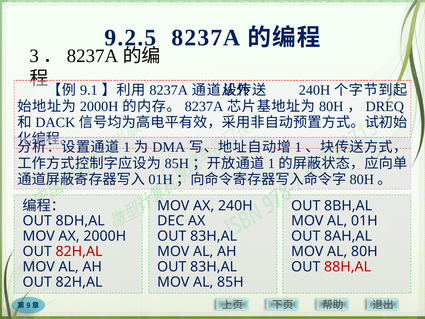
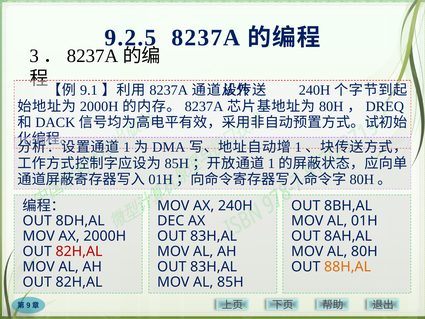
88H,AL colour: red -> orange
